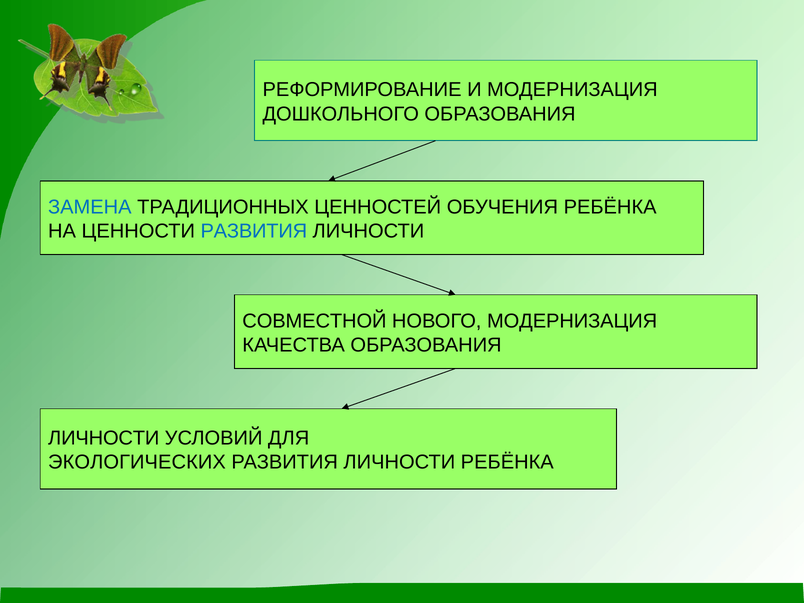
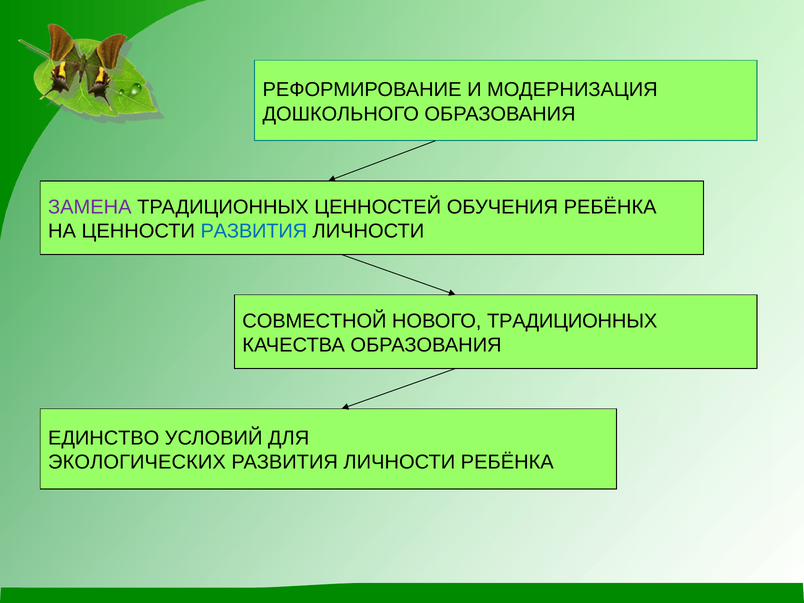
ЗАМЕНА colour: blue -> purple
НОВОГО МОДЕРНИЗАЦИЯ: МОДЕРНИЗАЦИЯ -> ТРАДИЦИОННЫХ
ЛИЧНОСТИ at (104, 438): ЛИЧНОСТИ -> ЕДИНСТВО
